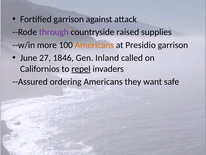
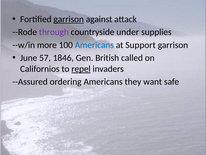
garrison at (69, 19) underline: none -> present
raised: raised -> under
Americans at (94, 45) colour: orange -> blue
Presidio: Presidio -> Support
27: 27 -> 57
Inland: Inland -> British
